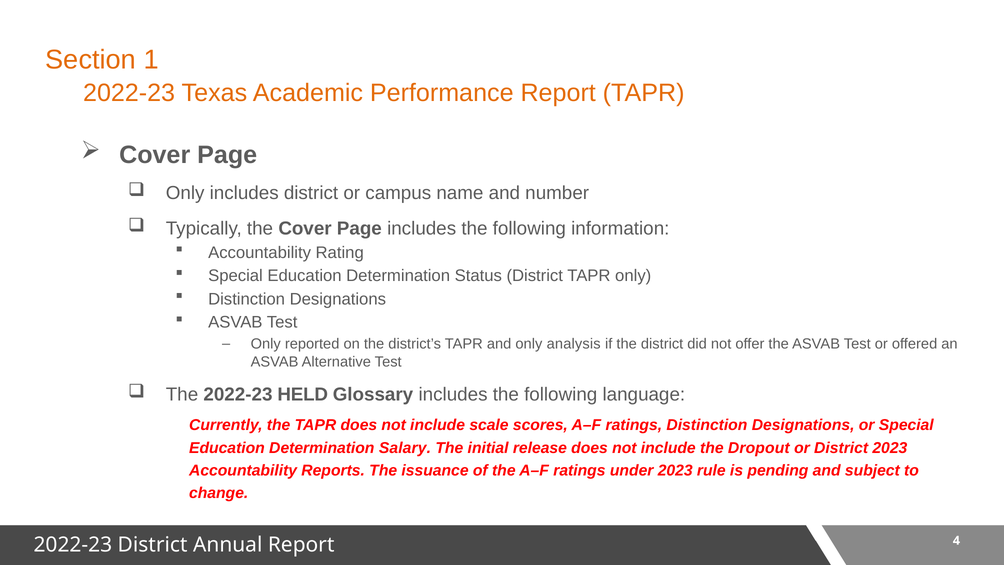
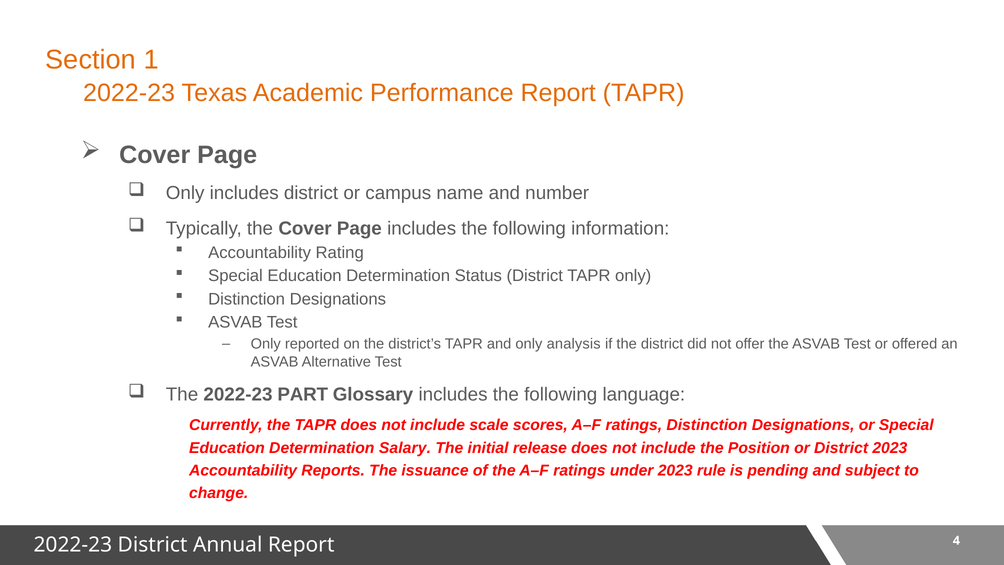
HELD: HELD -> PART
Dropout: Dropout -> Position
